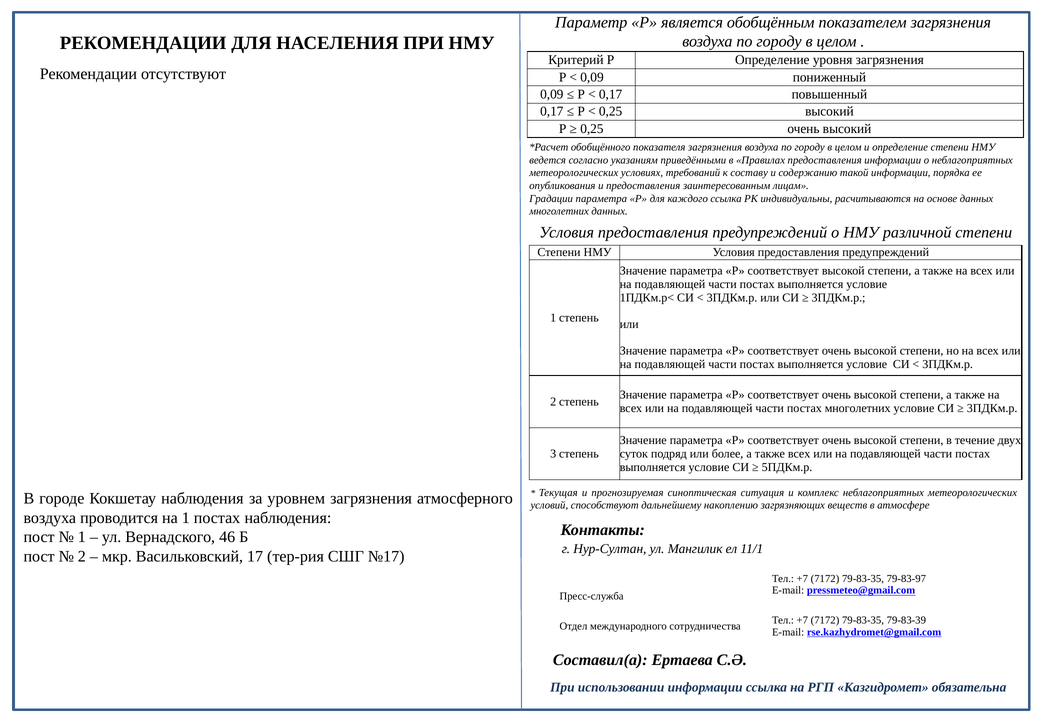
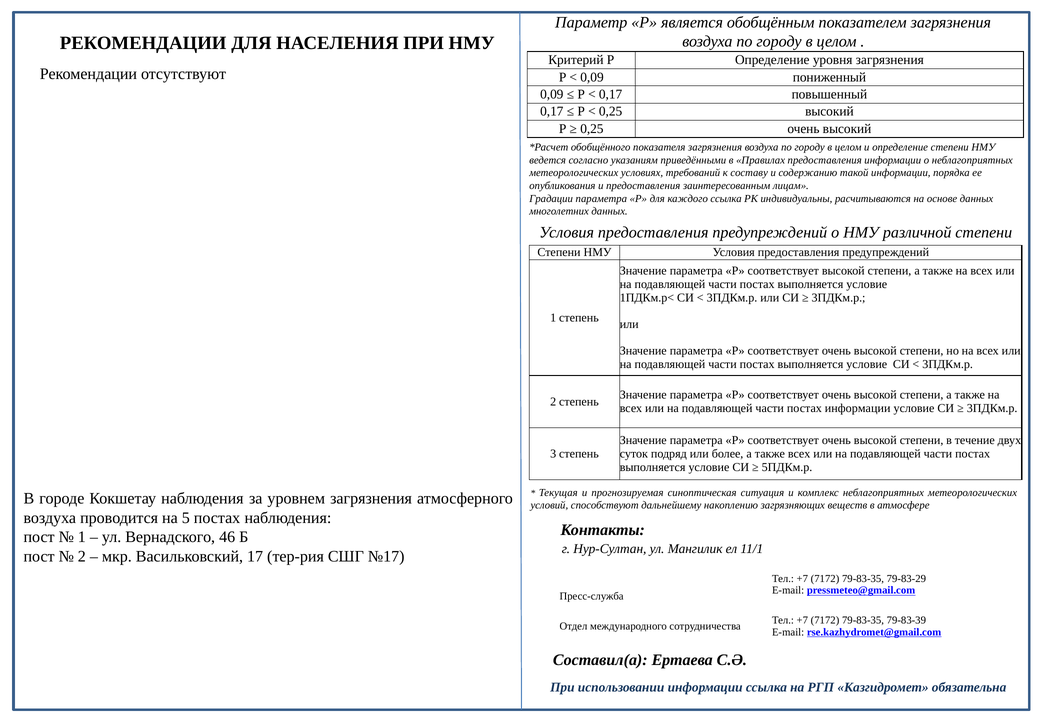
постах многолетних: многолетних -> информации
на 1: 1 -> 5
79-83-97: 79-83-97 -> 79-83-29
